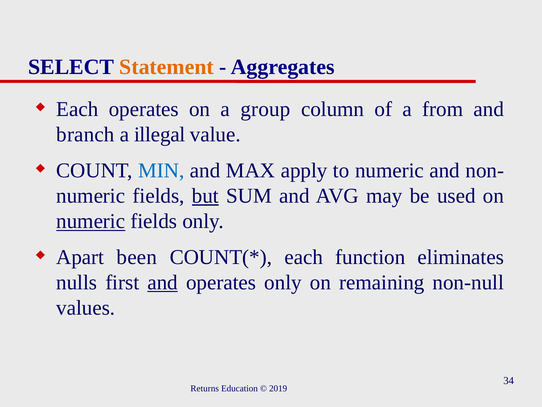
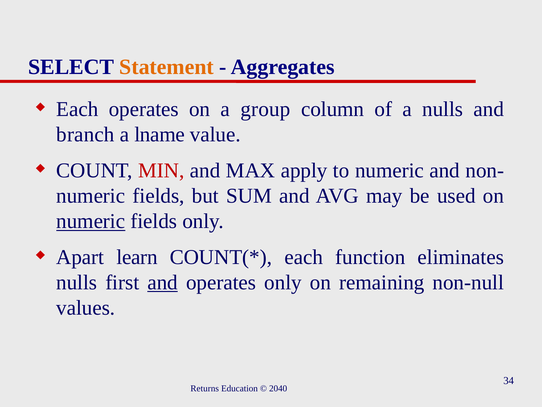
a from: from -> nulls
illegal: illegal -> lname
MIN colour: blue -> red
but underline: present -> none
been: been -> learn
2019: 2019 -> 2040
